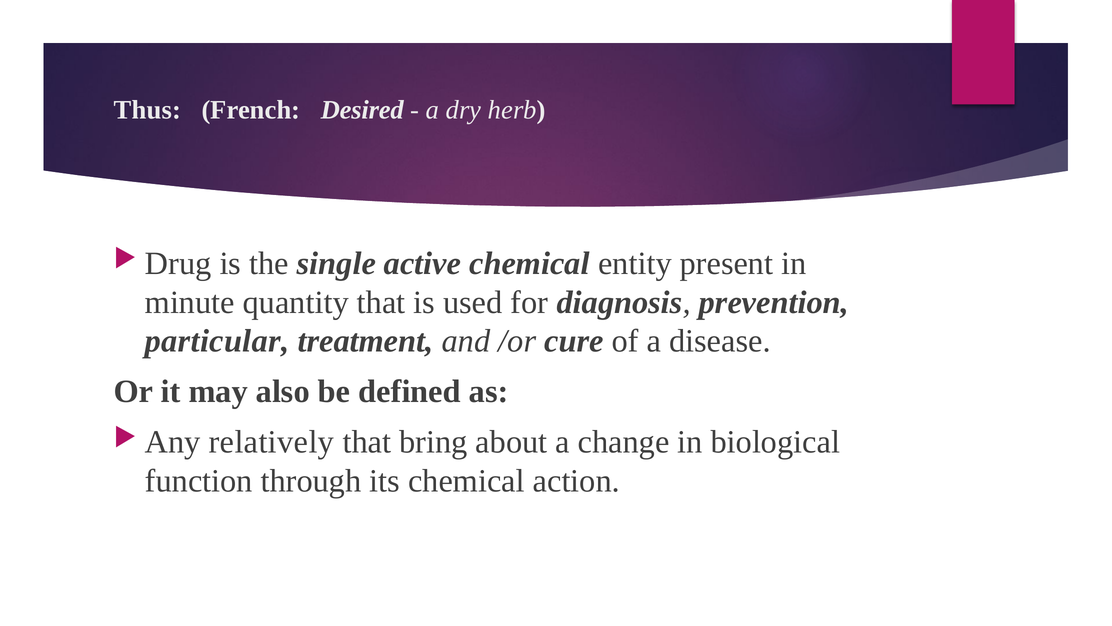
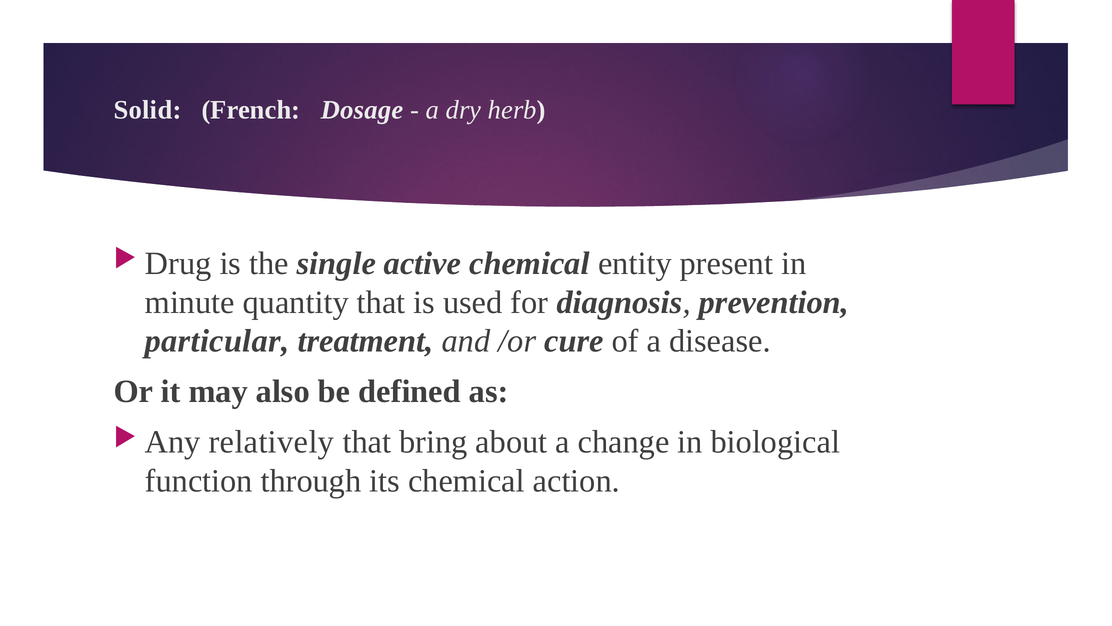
Thus: Thus -> Solid
Desired: Desired -> Dosage
